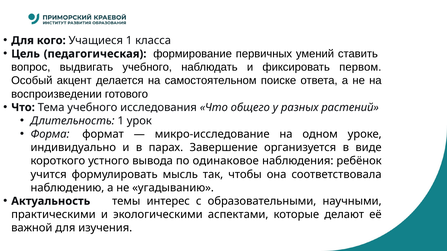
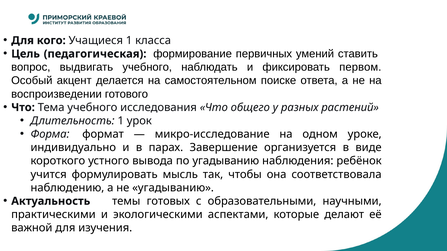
по одинаковое: одинаковое -> угадыванию
интерес: интерес -> готовых
